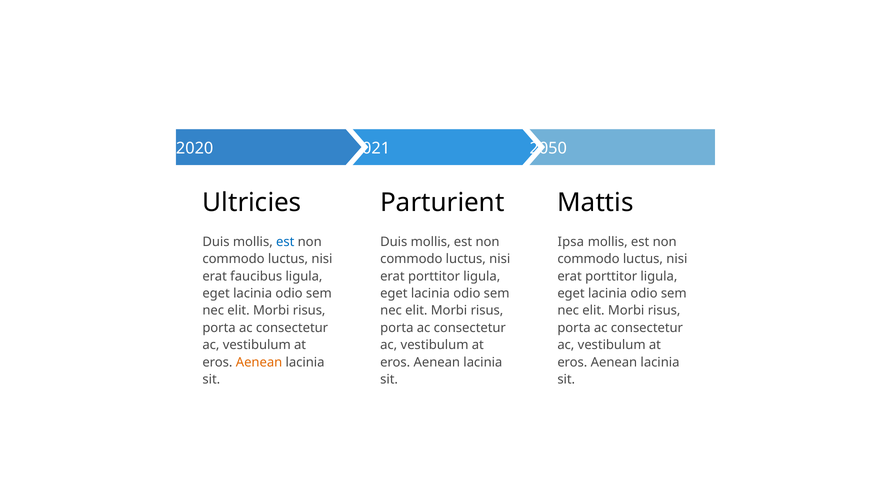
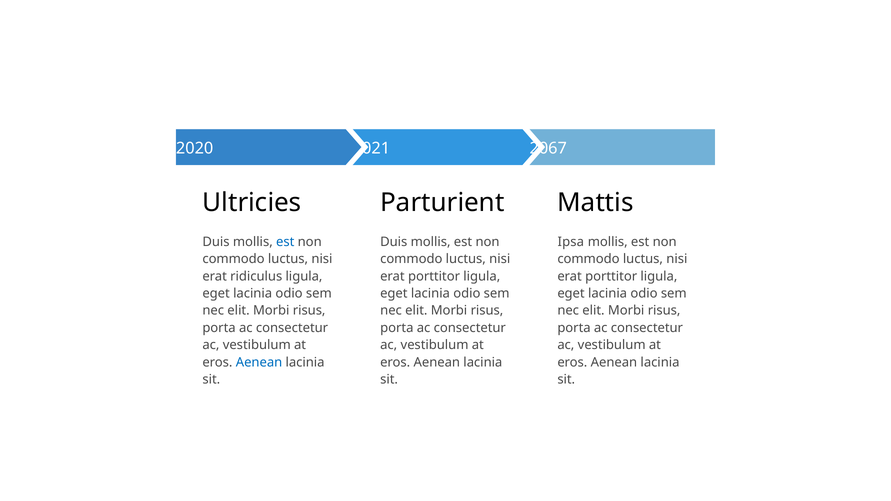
2050: 2050 -> 2067
faucibus: faucibus -> ridiculus
Aenean at (259, 362) colour: orange -> blue
